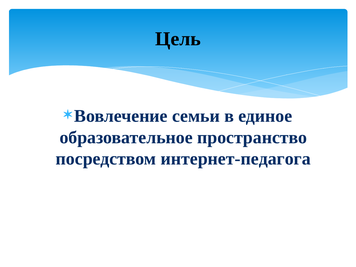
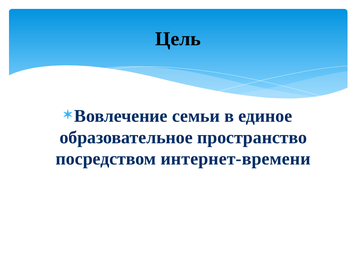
интернет-педагога: интернет-педагога -> интернет-времени
